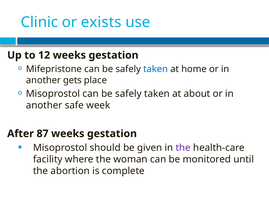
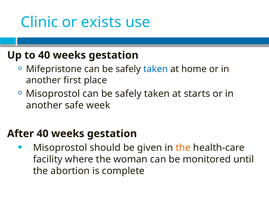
to 12: 12 -> 40
gets: gets -> first
about: about -> starts
After 87: 87 -> 40
the at (183, 148) colour: purple -> orange
